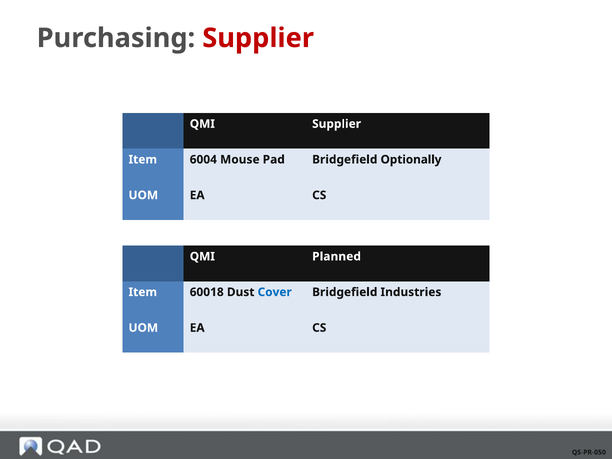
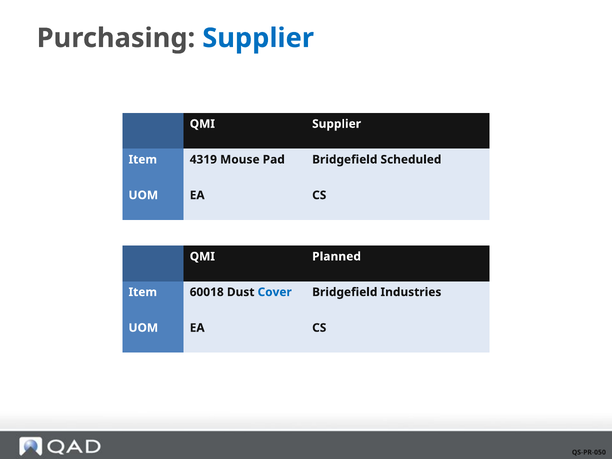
Supplier at (258, 38) colour: red -> blue
6004: 6004 -> 4319
Optionally: Optionally -> Scheduled
